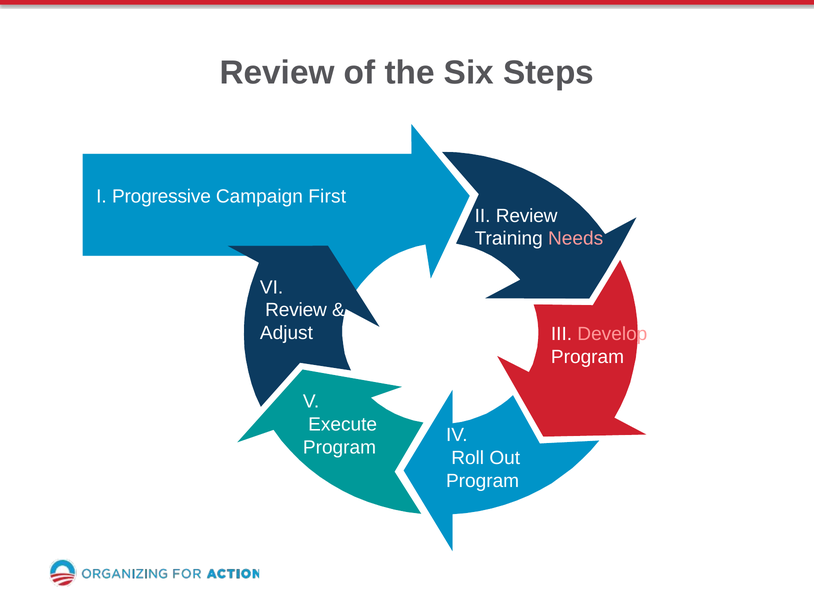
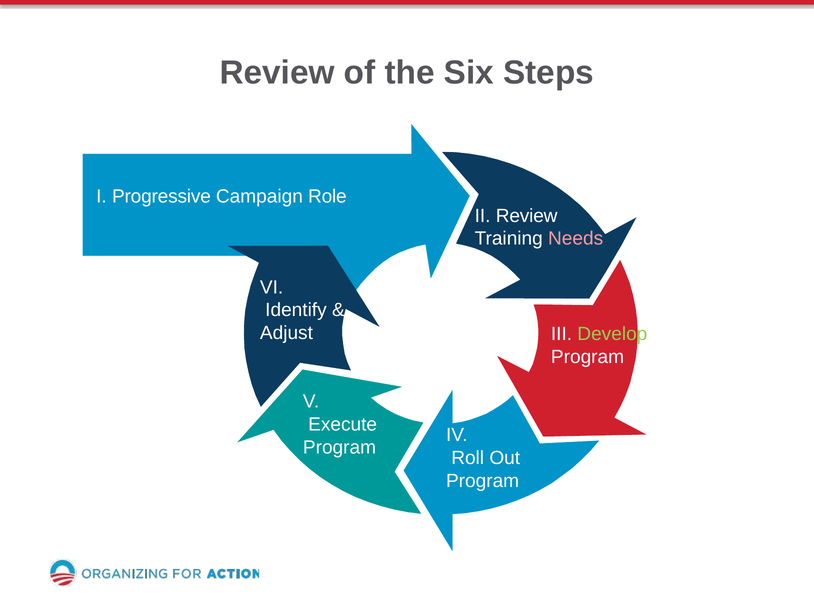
First: First -> Role
Review at (296, 310): Review -> Identify
Develop colour: pink -> light green
